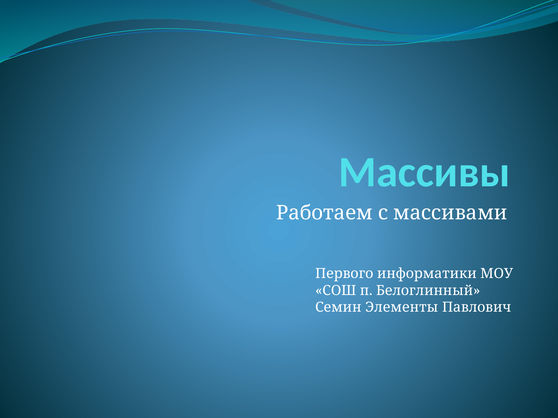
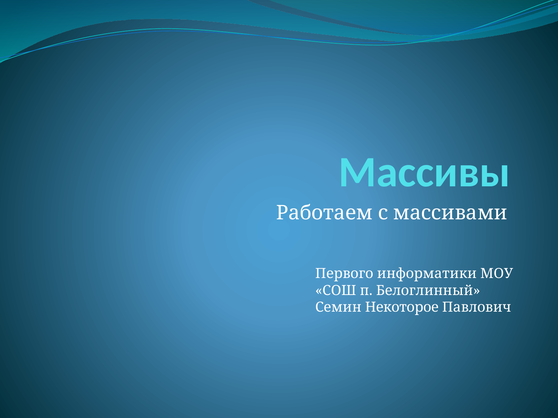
Элементы: Элементы -> Некоторое
